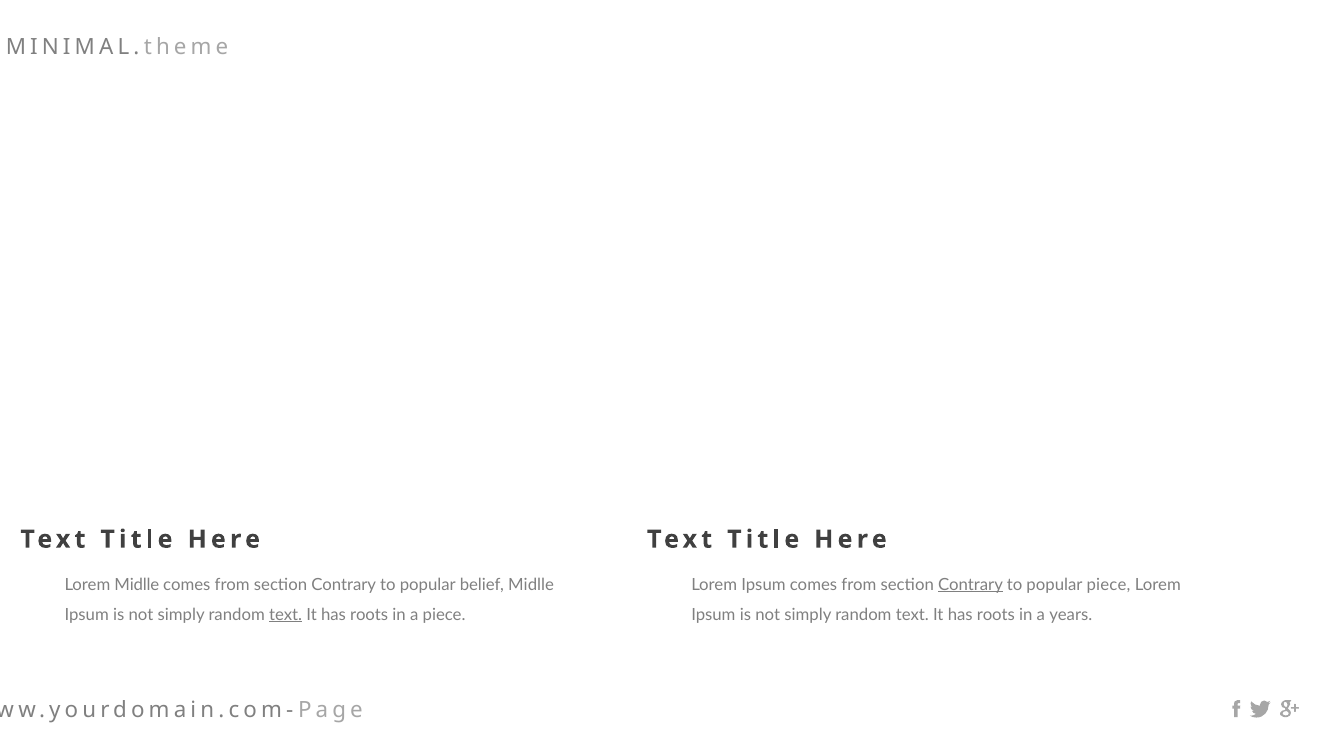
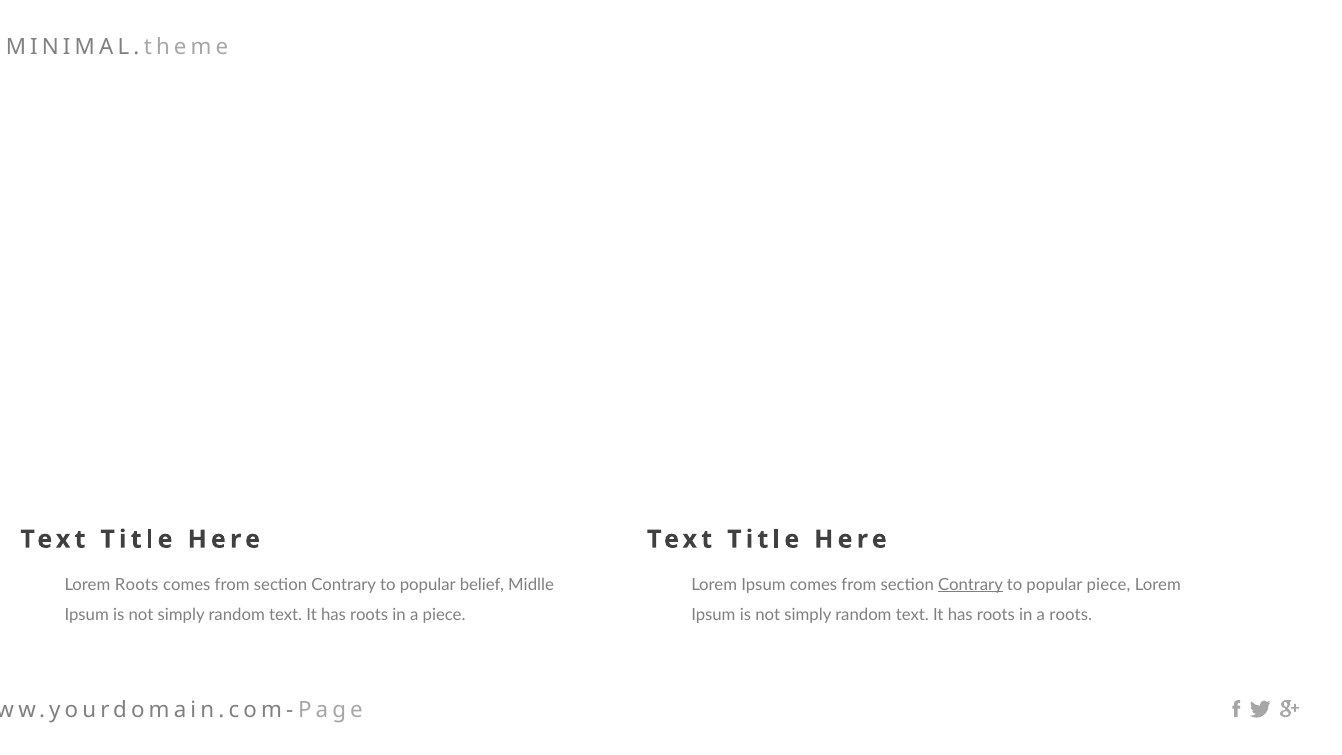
Lorem Midlle: Midlle -> Roots
text at (286, 615) underline: present -> none
a years: years -> roots
